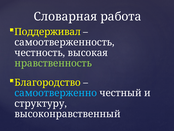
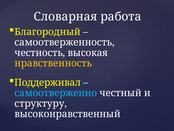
Поддерживал: Поддерживал -> Благородный
нравственность colour: light green -> yellow
Благородство: Благородство -> Поддерживал
